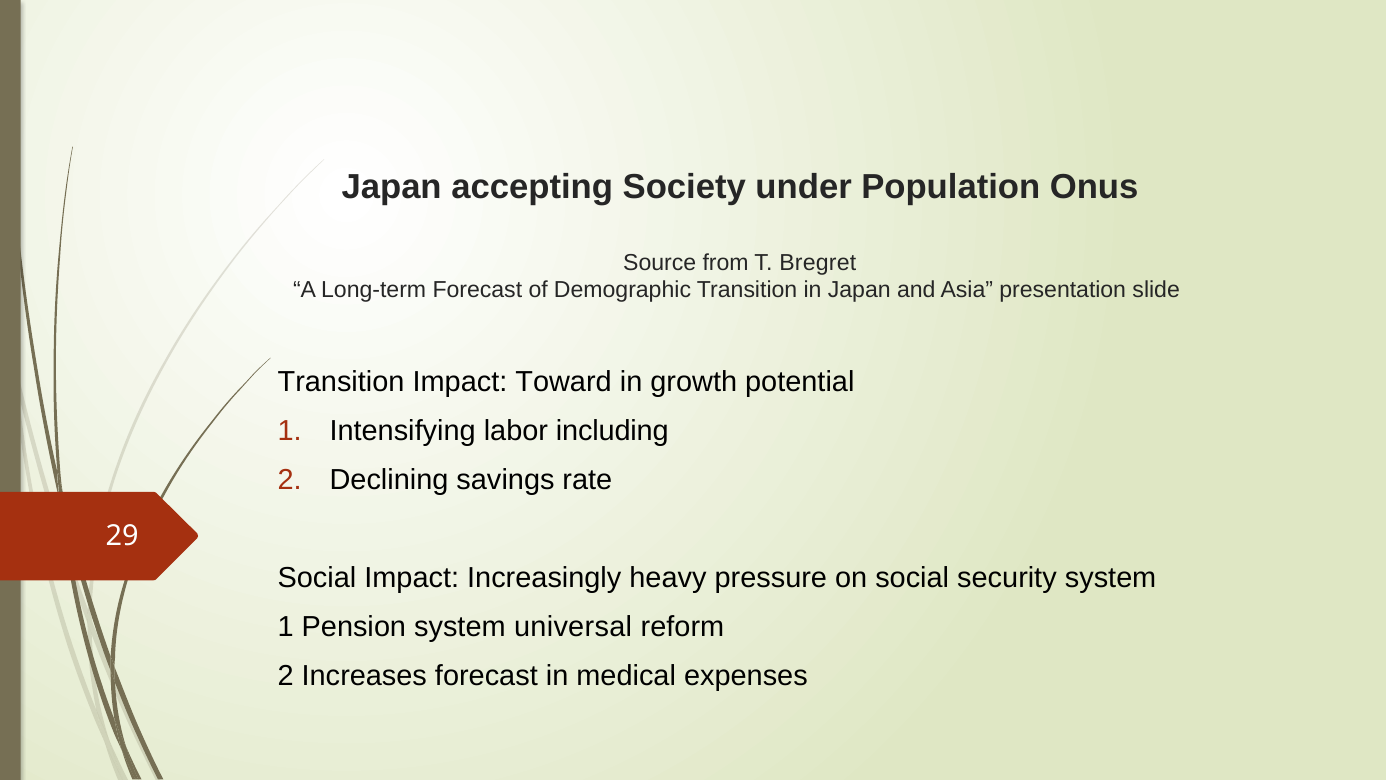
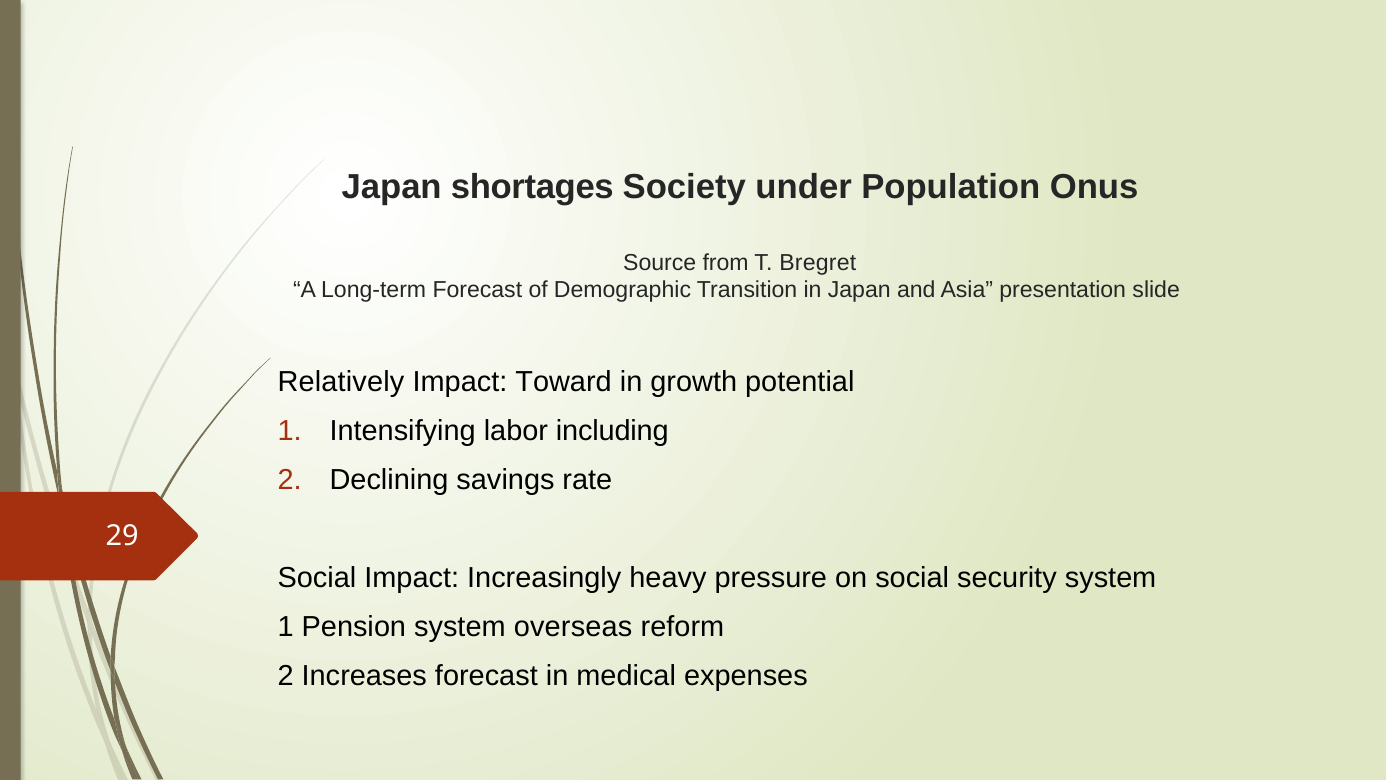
accepting: accepting -> shortages
Transition at (341, 381): Transition -> Relatively
universal: universal -> overseas
